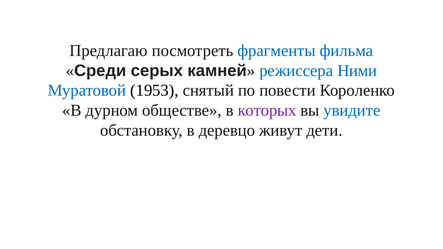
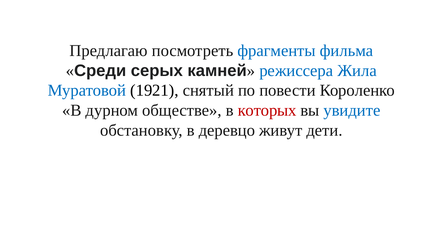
Ними: Ними -> Жила
1953: 1953 -> 1921
которых colour: purple -> red
